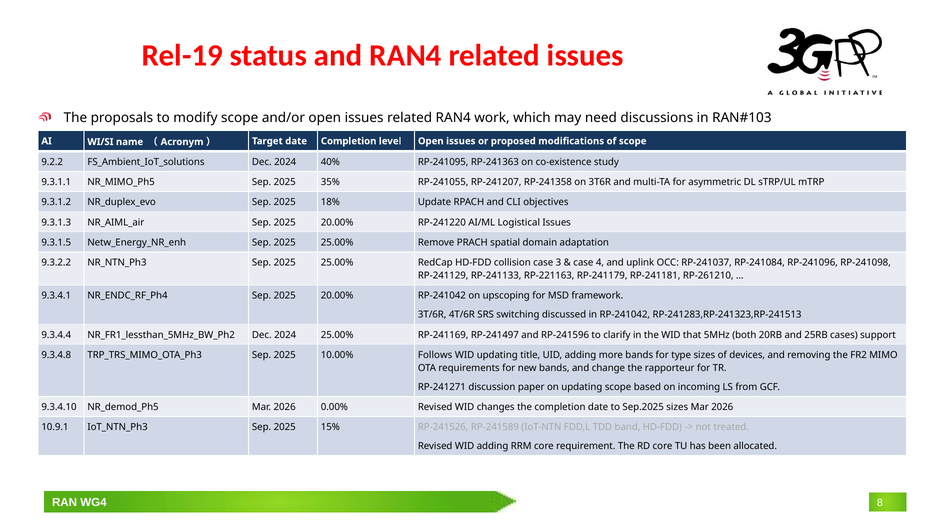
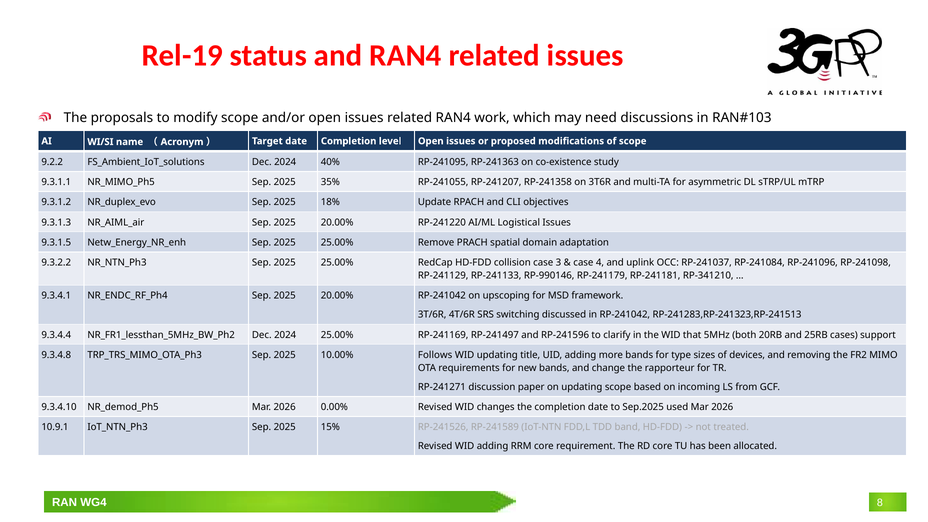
RP-221163: RP-221163 -> RP-990146
RP-261210: RP-261210 -> RP-341210
Sep.2025 sizes: sizes -> used
